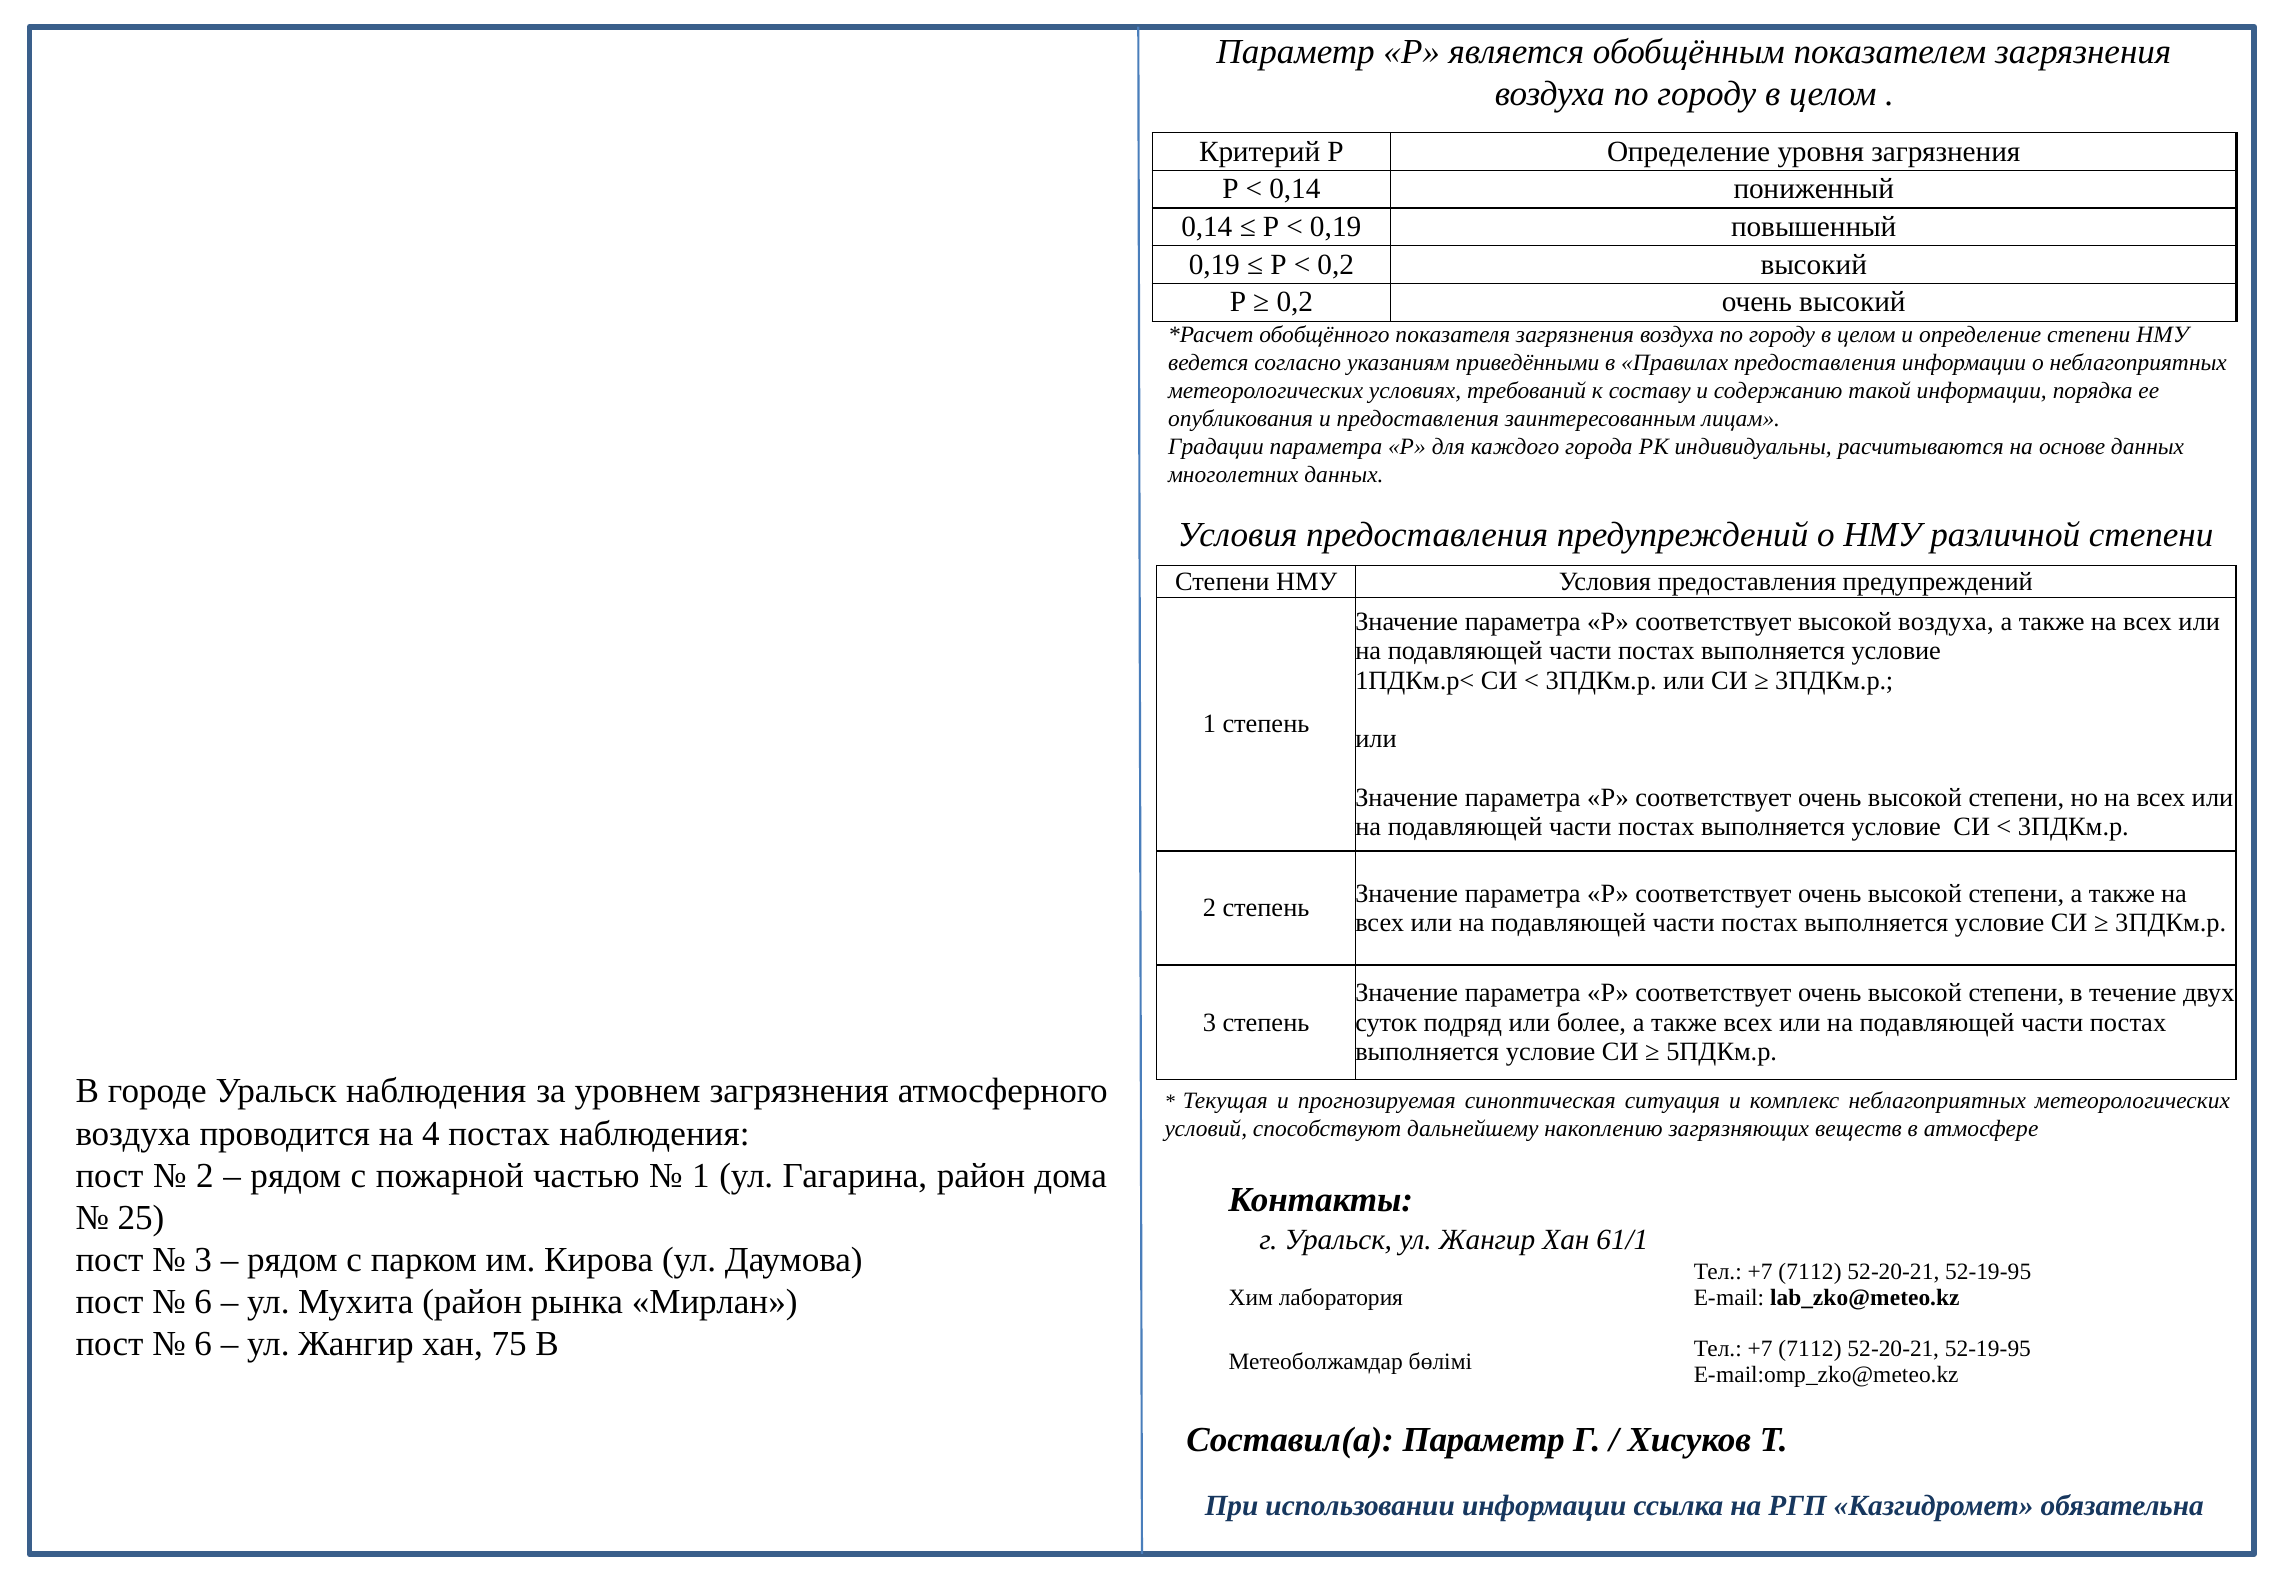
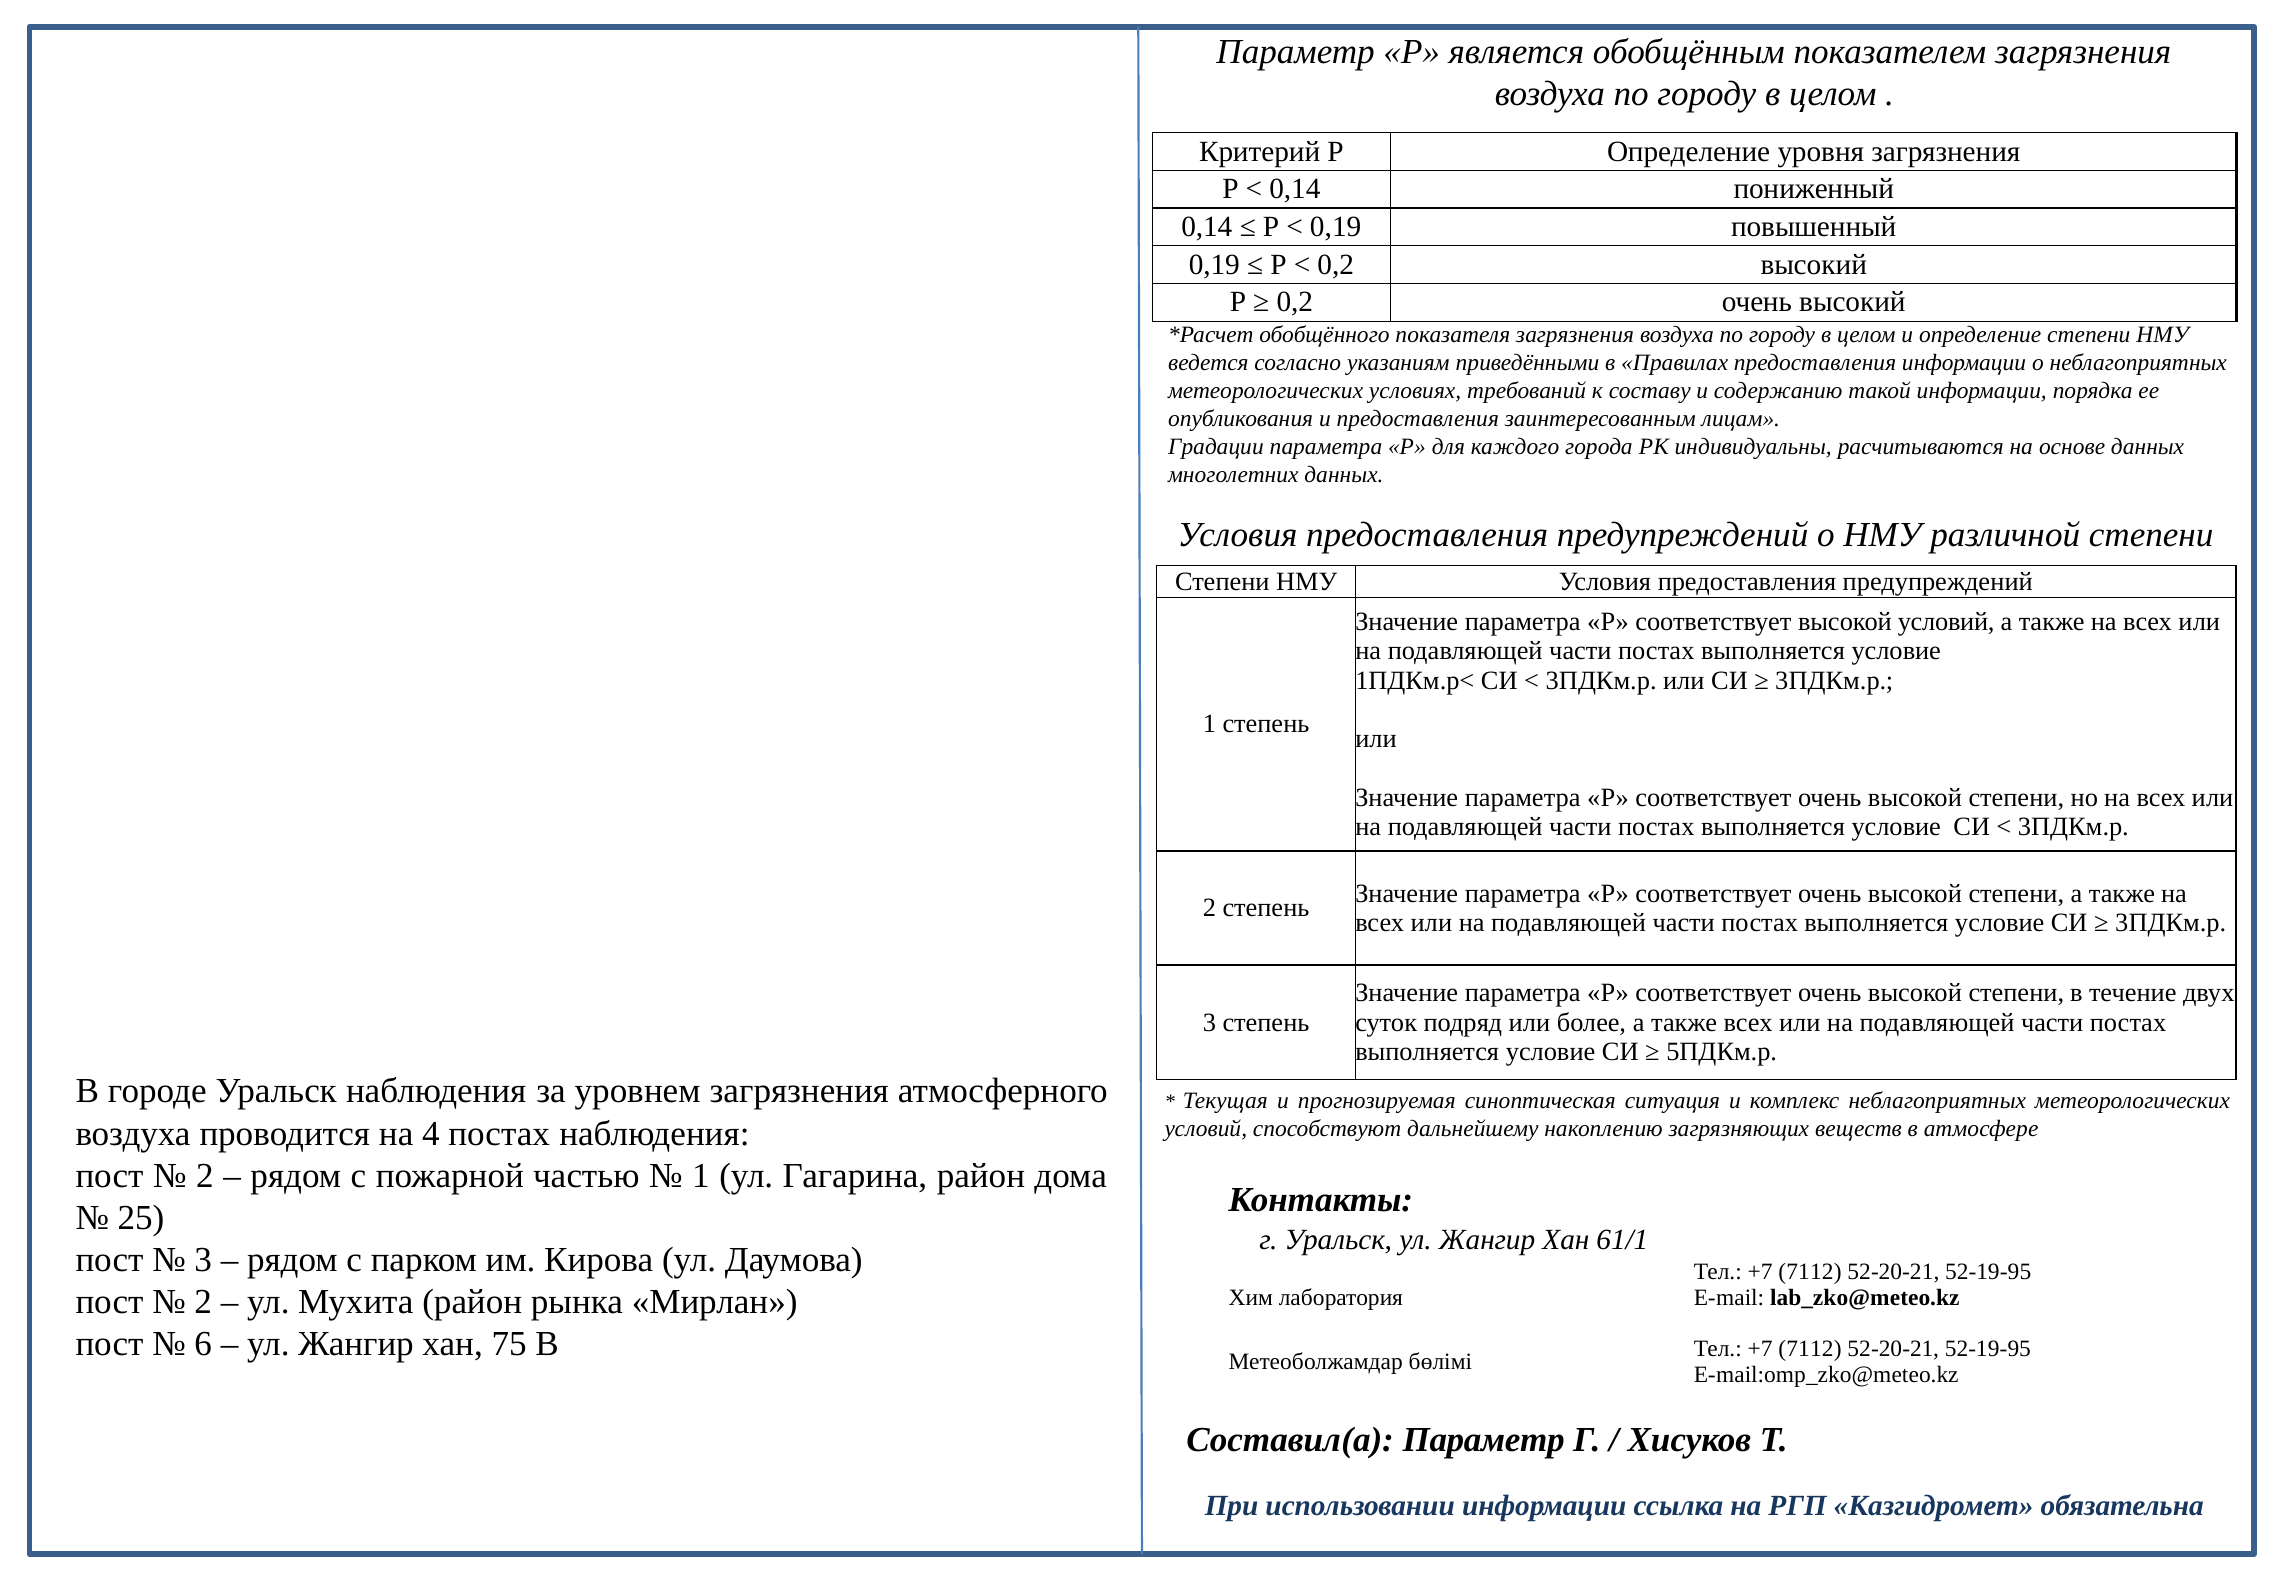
высокой воздуха: воздуха -> условий
6 at (203, 1302): 6 -> 2
